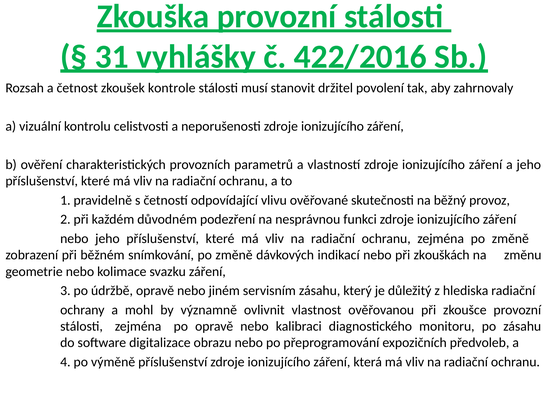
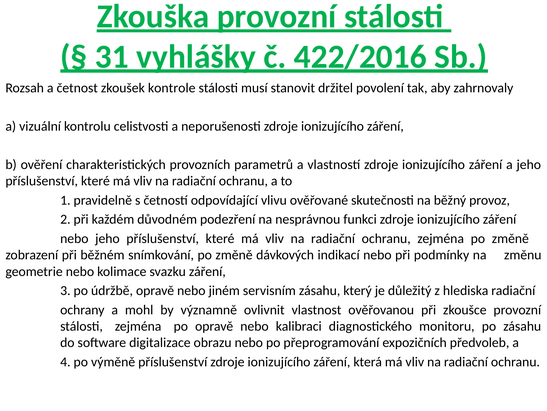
zkouškách: zkouškách -> podmínky
